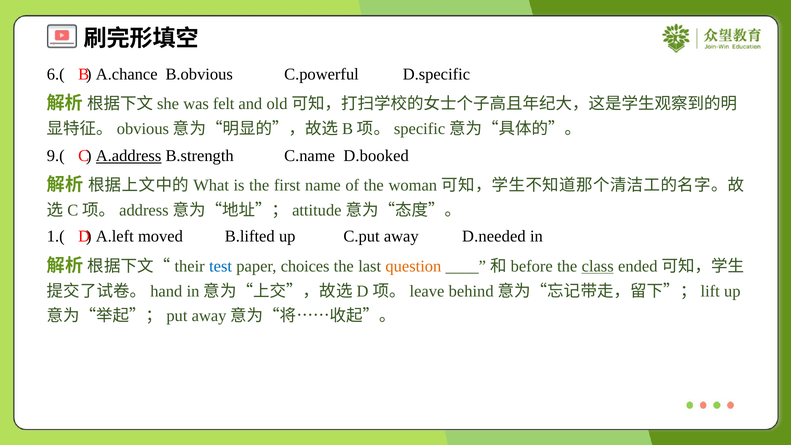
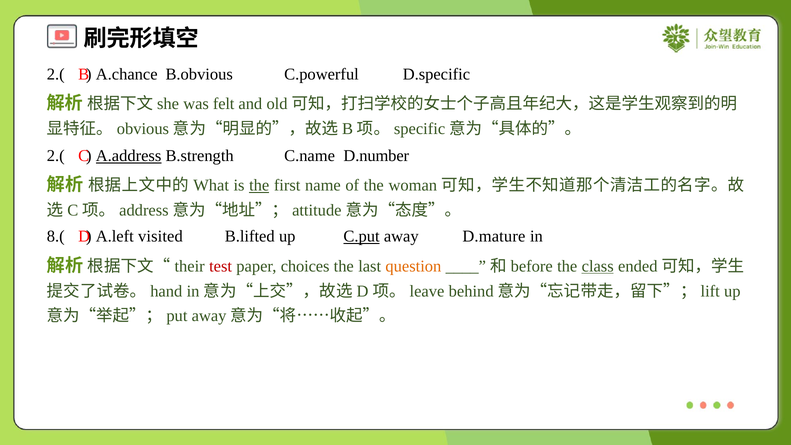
6.( at (56, 74): 6.( -> 2.(
9.( at (56, 156): 9.( -> 2.(
D.booked: D.booked -> D.number
the at (259, 185) underline: none -> present
1.(: 1.( -> 8.(
moved: moved -> visited
C.put underline: none -> present
D.needed: D.needed -> D.mature
test colour: blue -> red
